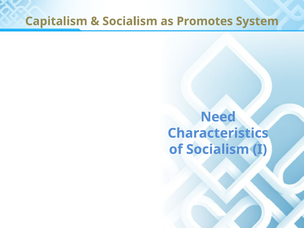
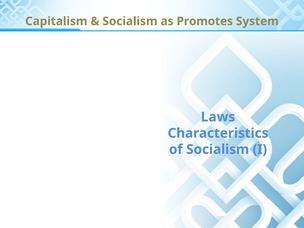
Need: Need -> Laws
